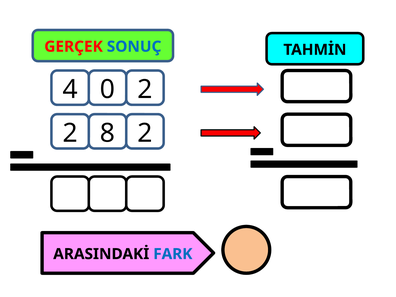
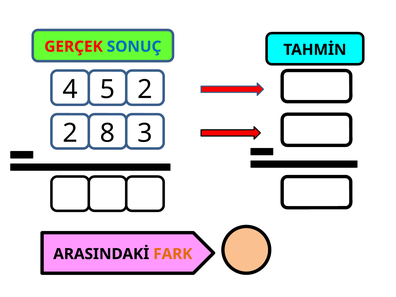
0: 0 -> 5
8 2: 2 -> 3
FARK colour: blue -> orange
